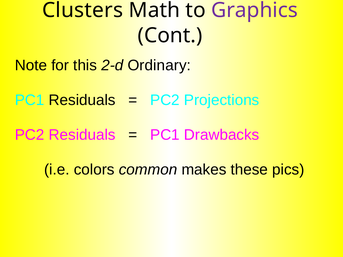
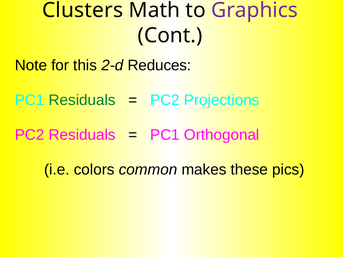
Ordinary: Ordinary -> Reduces
Residuals at (82, 100) colour: black -> green
Drawbacks: Drawbacks -> Orthogonal
